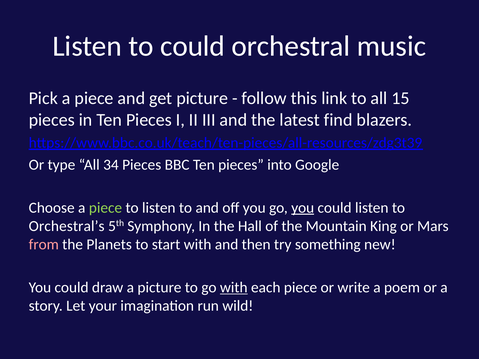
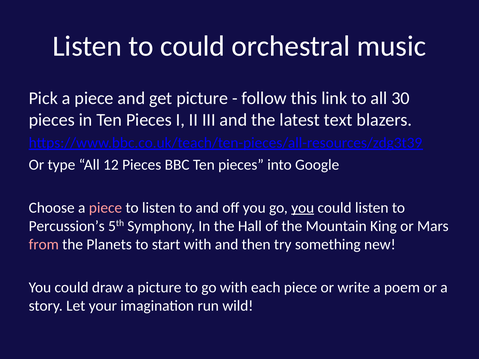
15: 15 -> 30
find: find -> text
34: 34 -> 12
piece at (105, 208) colour: light green -> pink
Orchestral’s: Orchestral’s -> Percussion’s
with at (234, 288) underline: present -> none
